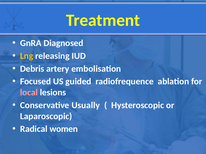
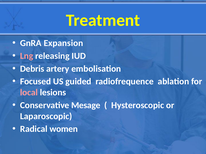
Diagnosed: Diagnosed -> Expansion
Lng colour: yellow -> pink
Usually: Usually -> Mesage
